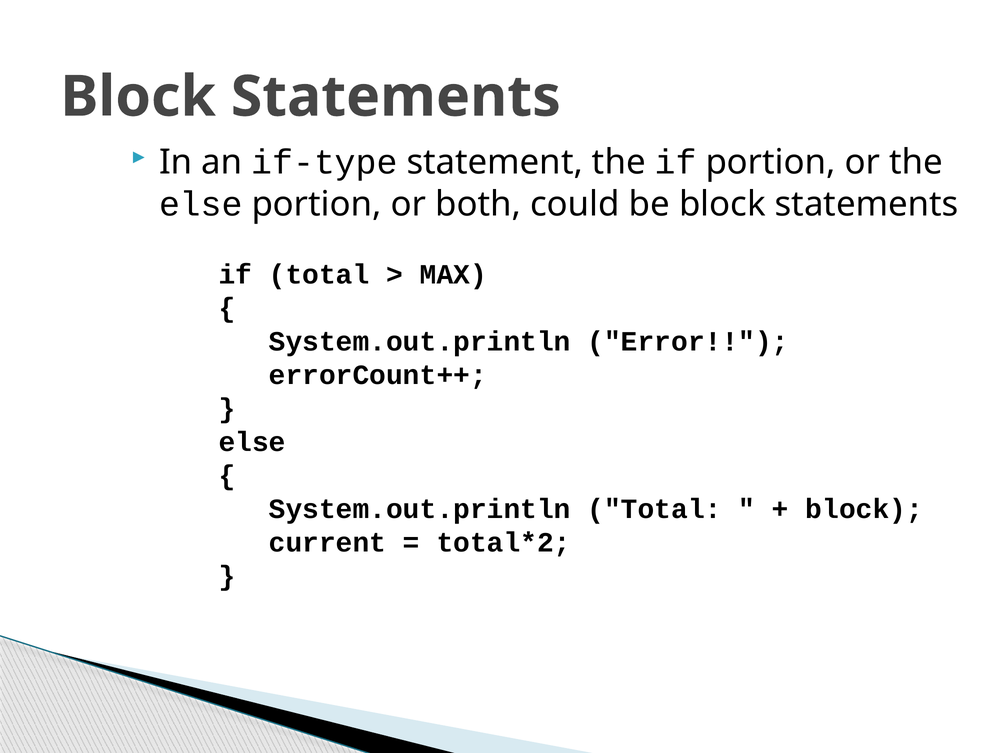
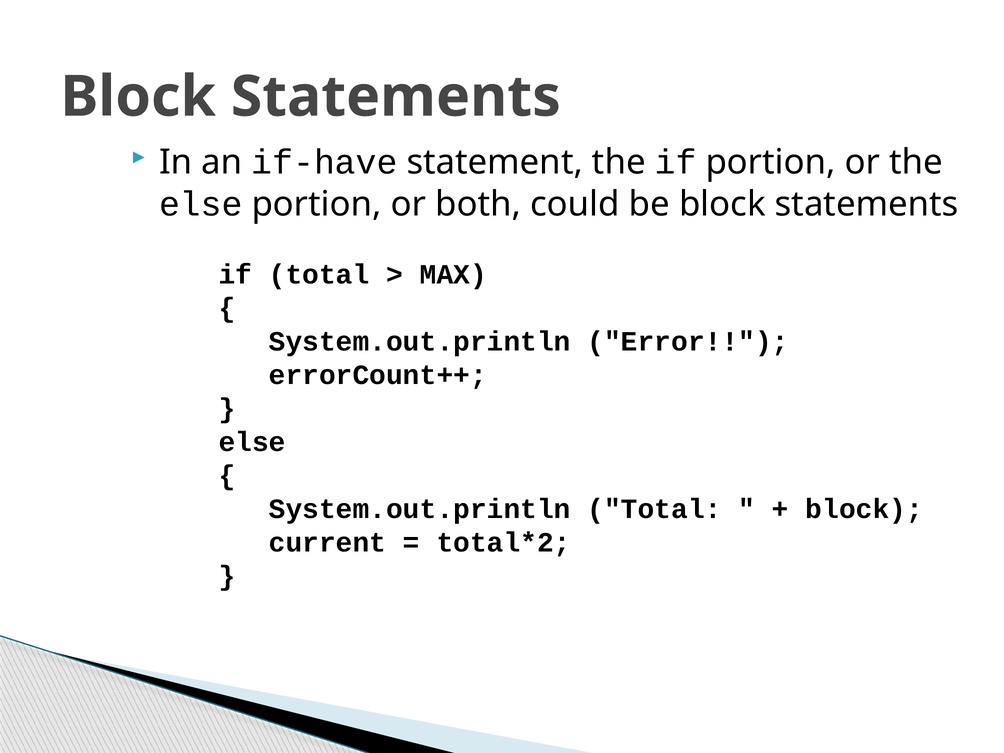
if-type: if-type -> if-have
